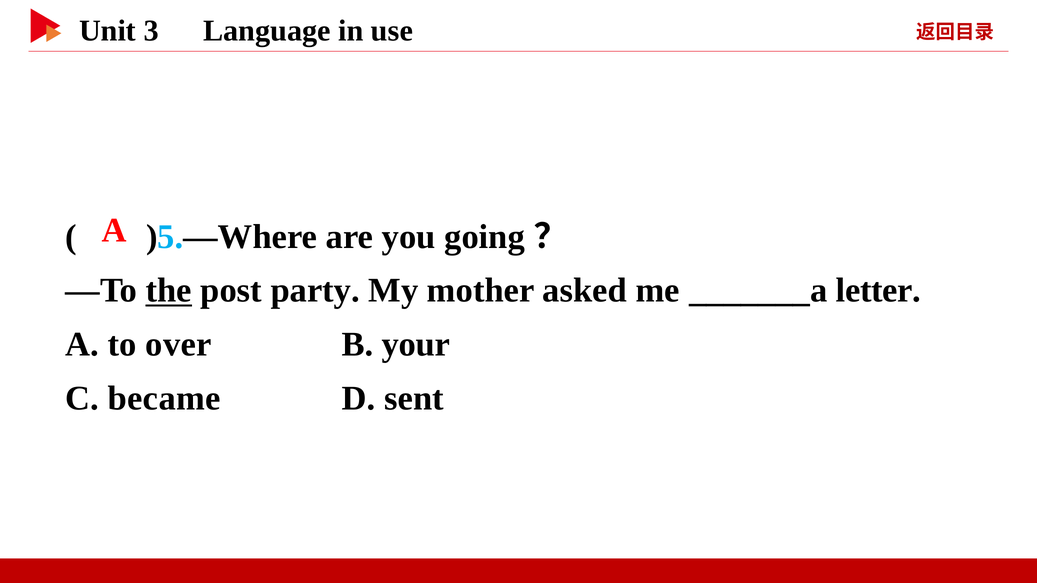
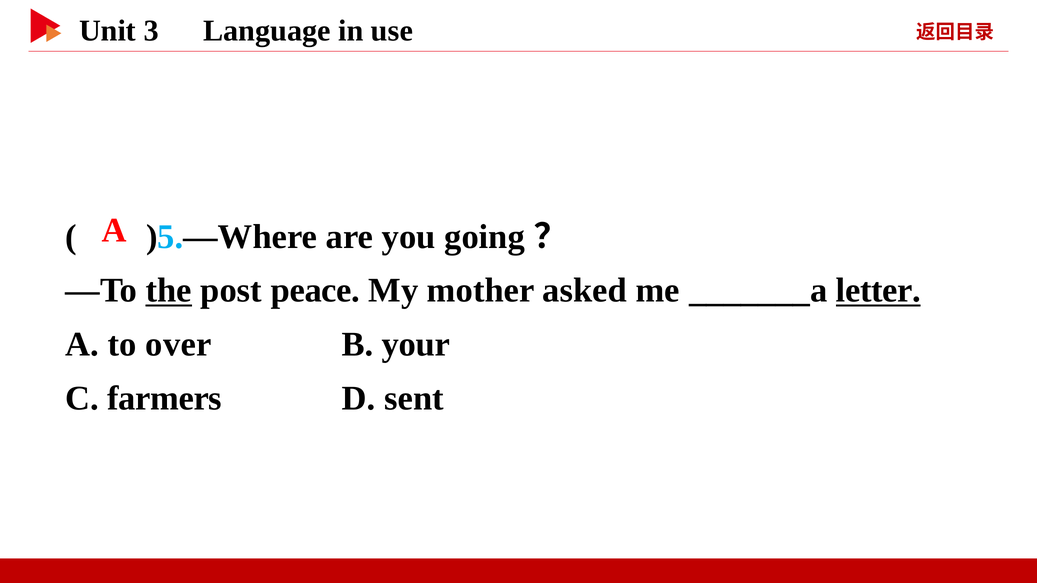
party: party -> peace
letter underline: none -> present
became: became -> farmers
